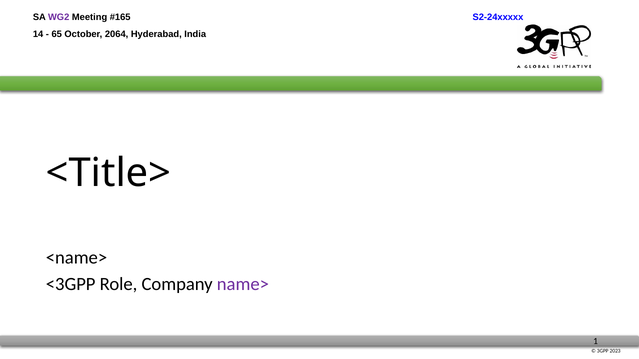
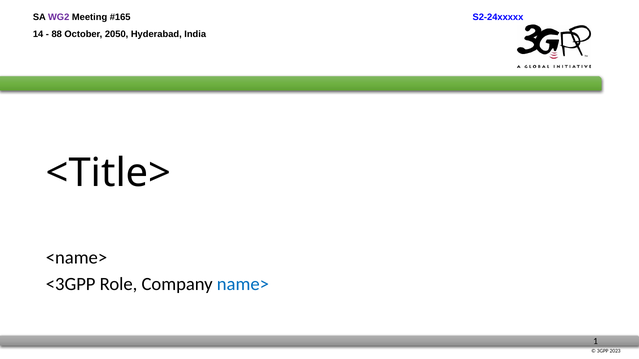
65: 65 -> 88
2064: 2064 -> 2050
name> colour: purple -> blue
